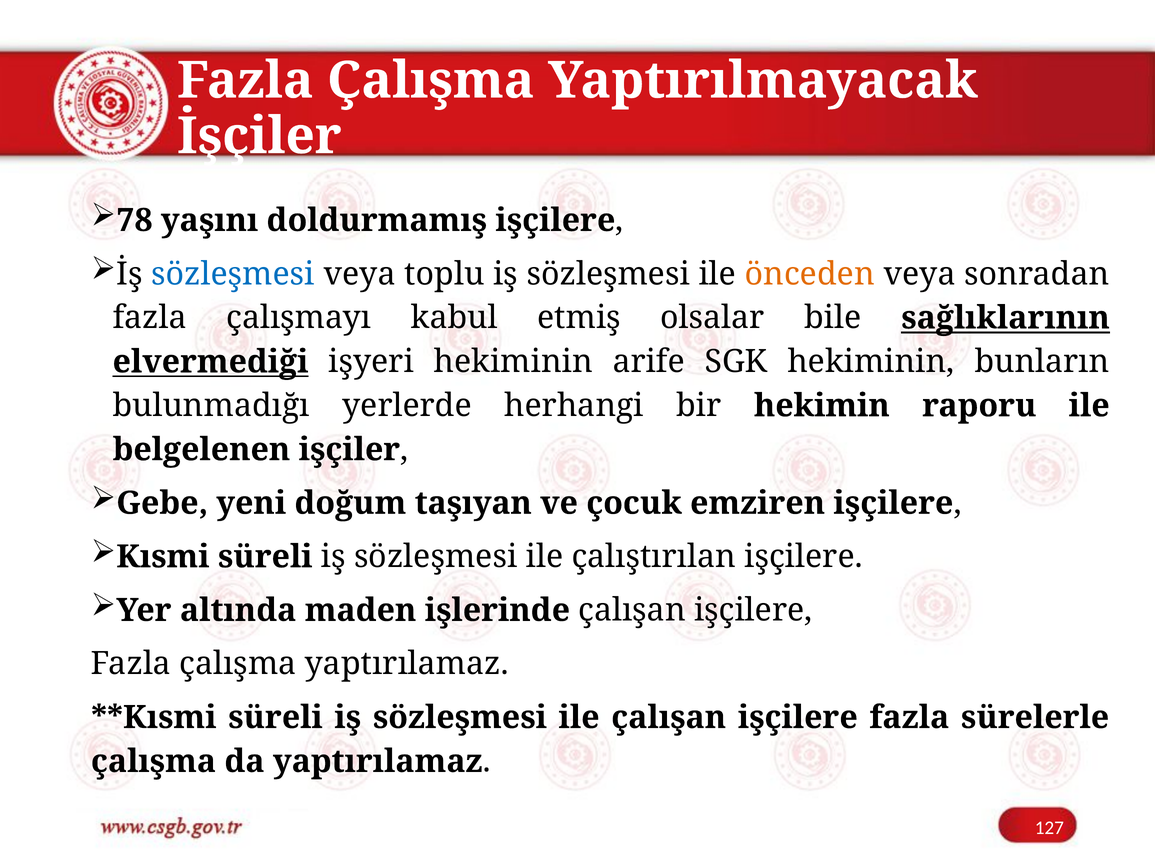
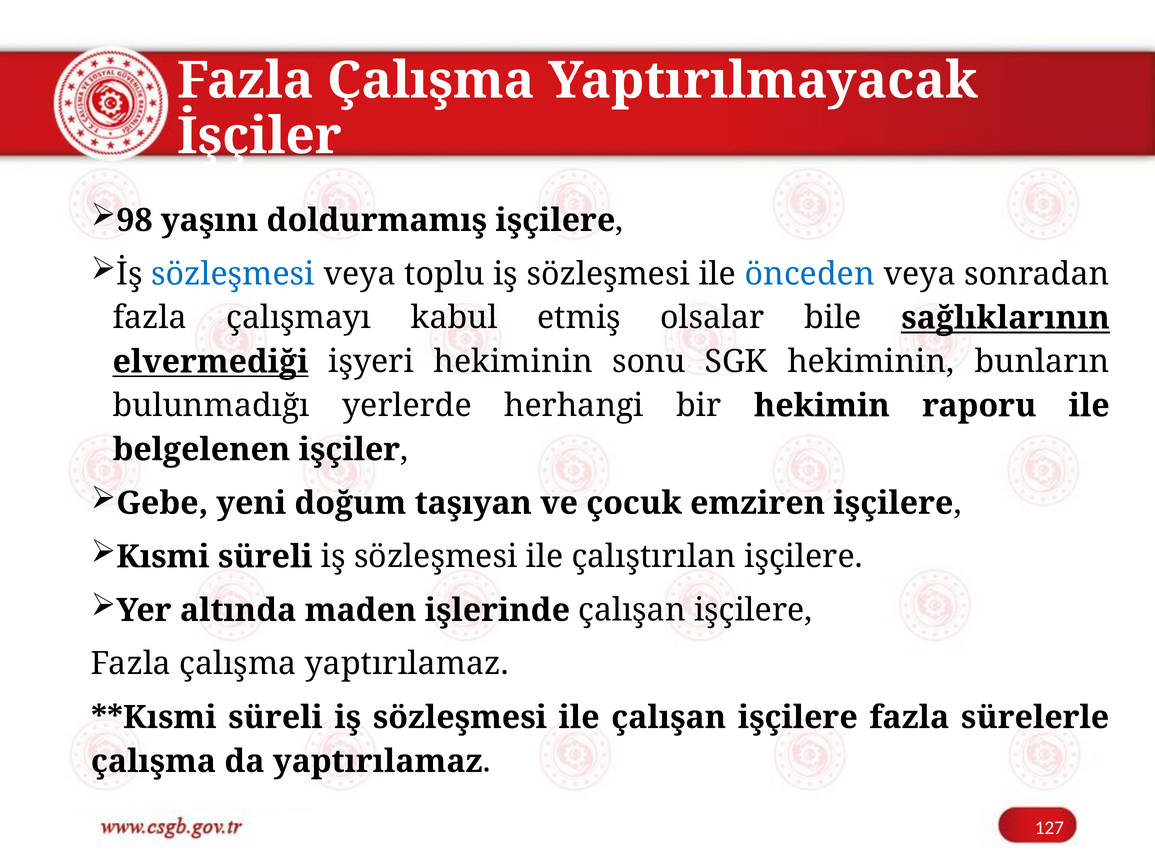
78: 78 -> 98
önceden colour: orange -> blue
arife: arife -> sonu
